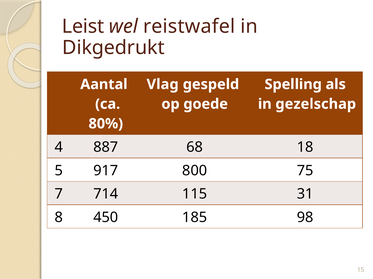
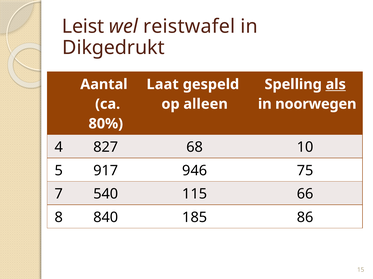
Vlag: Vlag -> Laat
als underline: none -> present
goede: goede -> alleen
gezelschap: gezelschap -> noorwegen
887: 887 -> 827
18: 18 -> 10
800: 800 -> 946
714: 714 -> 540
31: 31 -> 66
450: 450 -> 840
98: 98 -> 86
